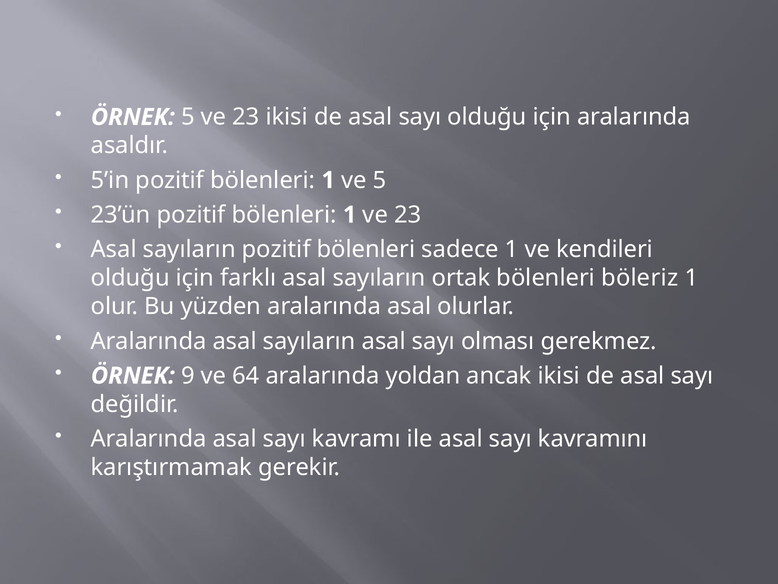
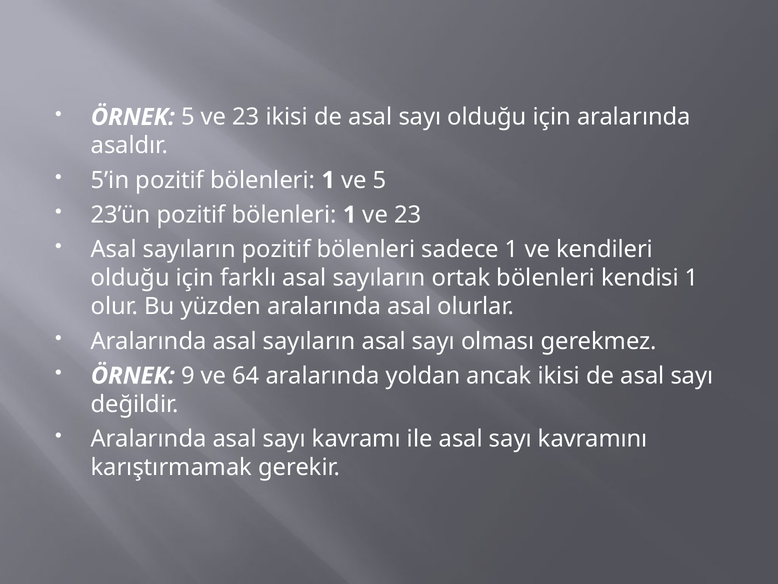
böleriz: böleriz -> kendisi
